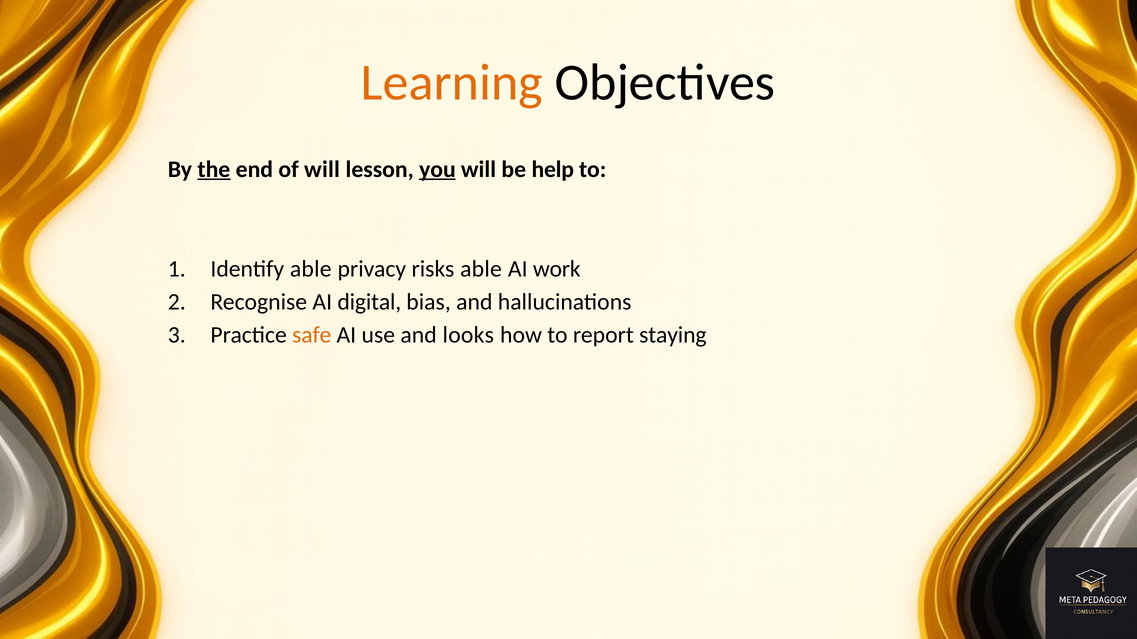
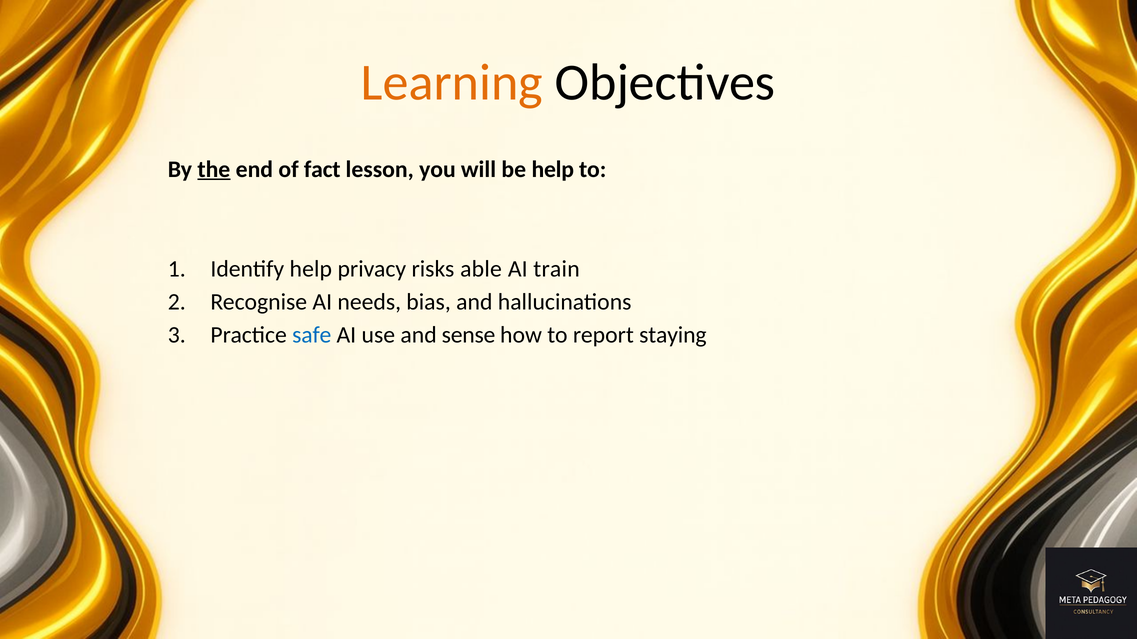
of will: will -> fact
you underline: present -> none
Identify able: able -> help
work: work -> train
digital: digital -> needs
safe colour: orange -> blue
looks: looks -> sense
